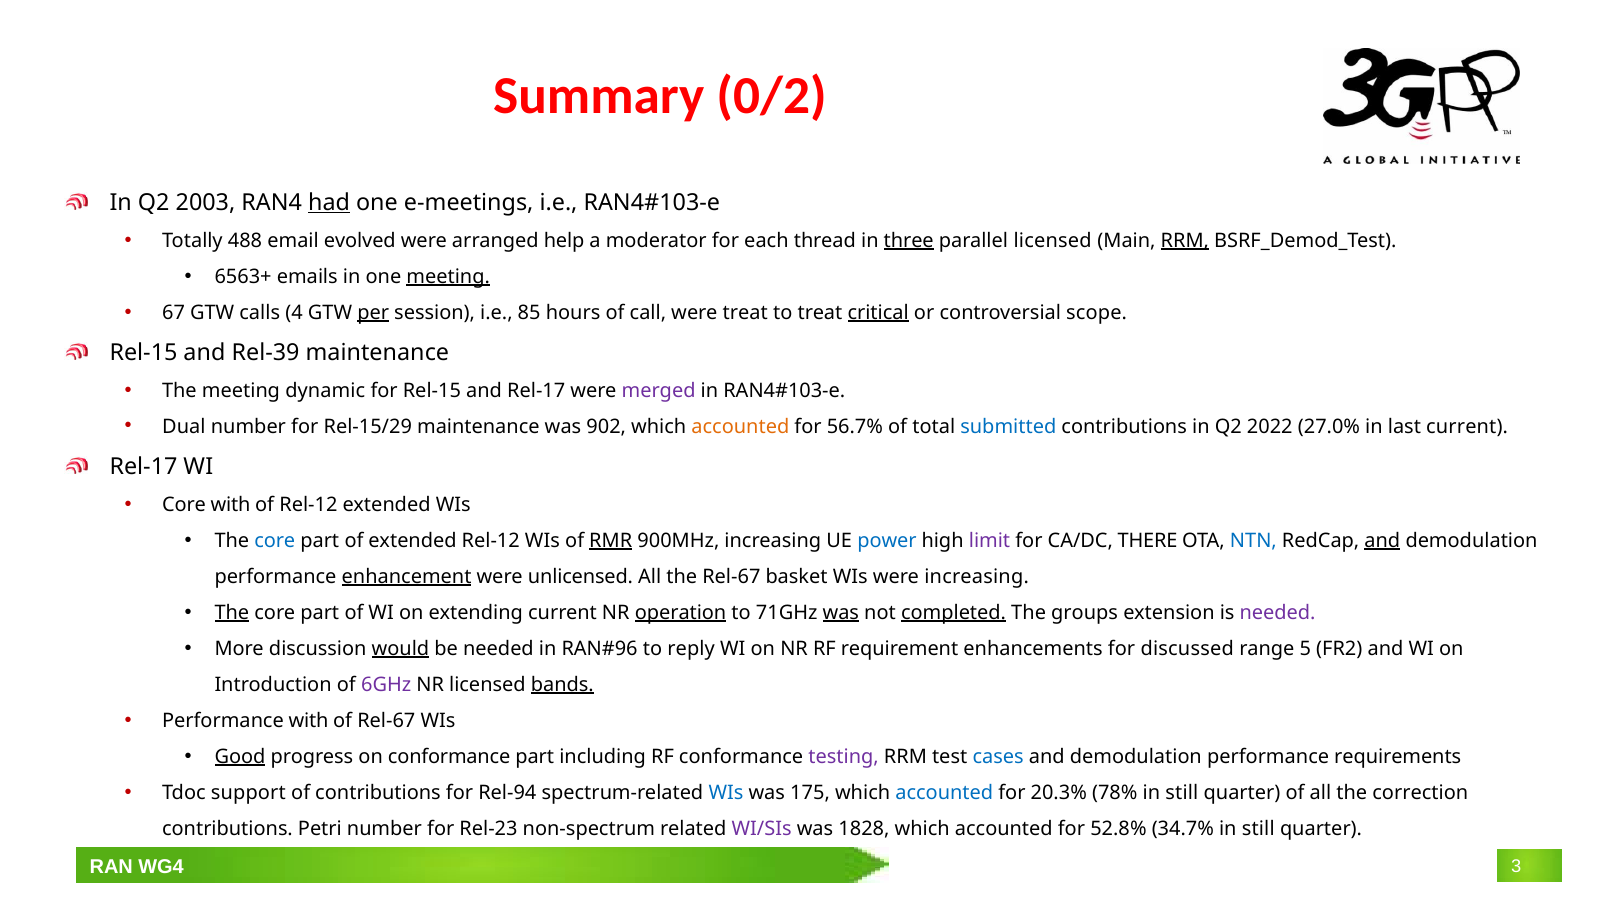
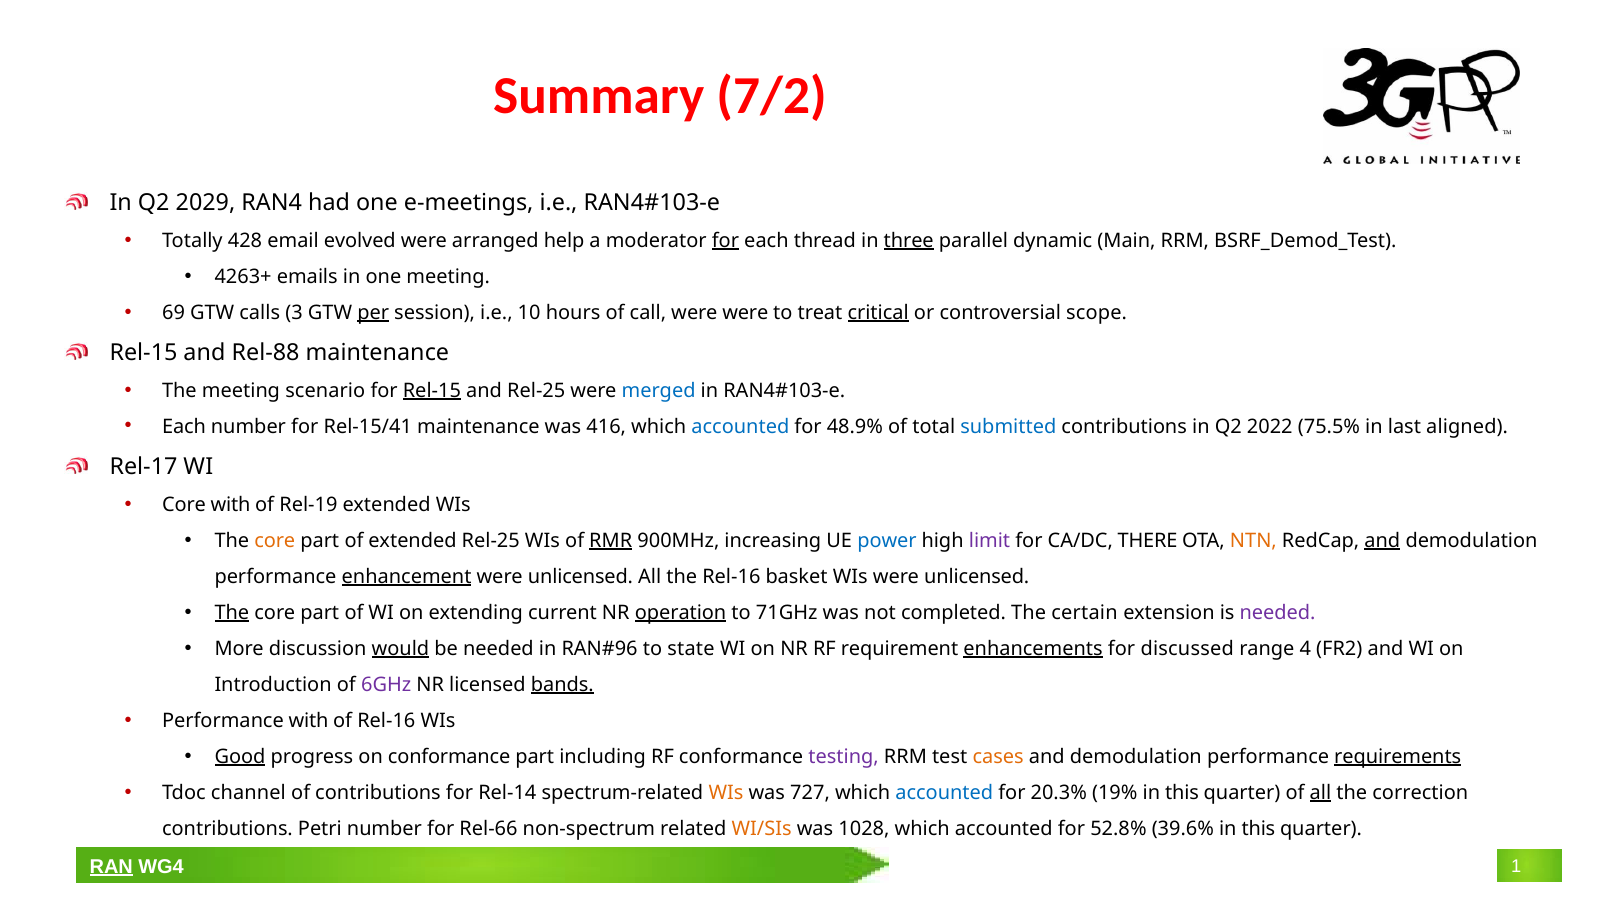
0/2: 0/2 -> 7/2
2003: 2003 -> 2029
had underline: present -> none
488: 488 -> 428
for at (725, 240) underline: none -> present
parallel licensed: licensed -> dynamic
RRM at (1185, 240) underline: present -> none
6563+: 6563+ -> 4263+
meeting at (448, 276) underline: present -> none
67: 67 -> 69
4: 4 -> 3
85: 85 -> 10
were treat: treat -> were
Rel-39: Rel-39 -> Rel-88
dynamic: dynamic -> scenario
Rel-15 at (432, 390) underline: none -> present
and Rel-17: Rel-17 -> Rel-25
merged colour: purple -> blue
Dual at (184, 426): Dual -> Each
Rel-15/29: Rel-15/29 -> Rel-15/41
902: 902 -> 416
accounted at (740, 426) colour: orange -> blue
56.7%: 56.7% -> 48.9%
27.0%: 27.0% -> 75.5%
last current: current -> aligned
of Rel-12: Rel-12 -> Rel-19
core at (275, 540) colour: blue -> orange
extended Rel-12: Rel-12 -> Rel-25
NTN colour: blue -> orange
the Rel-67: Rel-67 -> Rel-16
WIs were increasing: increasing -> unlicensed
was at (841, 612) underline: present -> none
completed underline: present -> none
groups: groups -> certain
reply: reply -> state
enhancements underline: none -> present
5: 5 -> 4
of Rel-67: Rel-67 -> Rel-16
cases colour: blue -> orange
requirements underline: none -> present
support: support -> channel
Rel-94: Rel-94 -> Rel-14
WIs at (726, 792) colour: blue -> orange
175: 175 -> 727
78%: 78% -> 19%
still at (1182, 792): still -> this
all at (1320, 792) underline: none -> present
Rel-23: Rel-23 -> Rel-66
WI/SIs colour: purple -> orange
1828: 1828 -> 1028
34.7%: 34.7% -> 39.6%
still at (1258, 828): still -> this
RAN underline: none -> present
3: 3 -> 1
